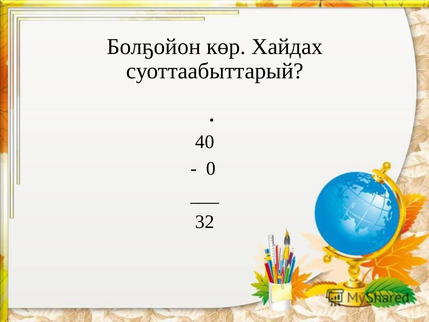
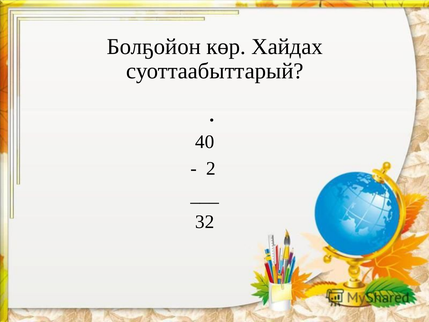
0: 0 -> 2
